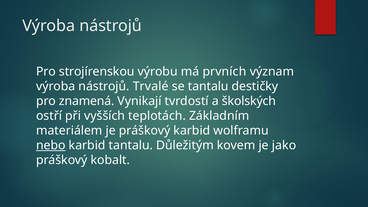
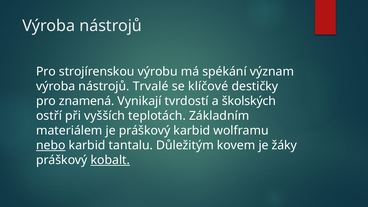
prvních: prvních -> spékání
se tantalu: tantalu -> klíčové
jako: jako -> žáky
kobalt underline: none -> present
